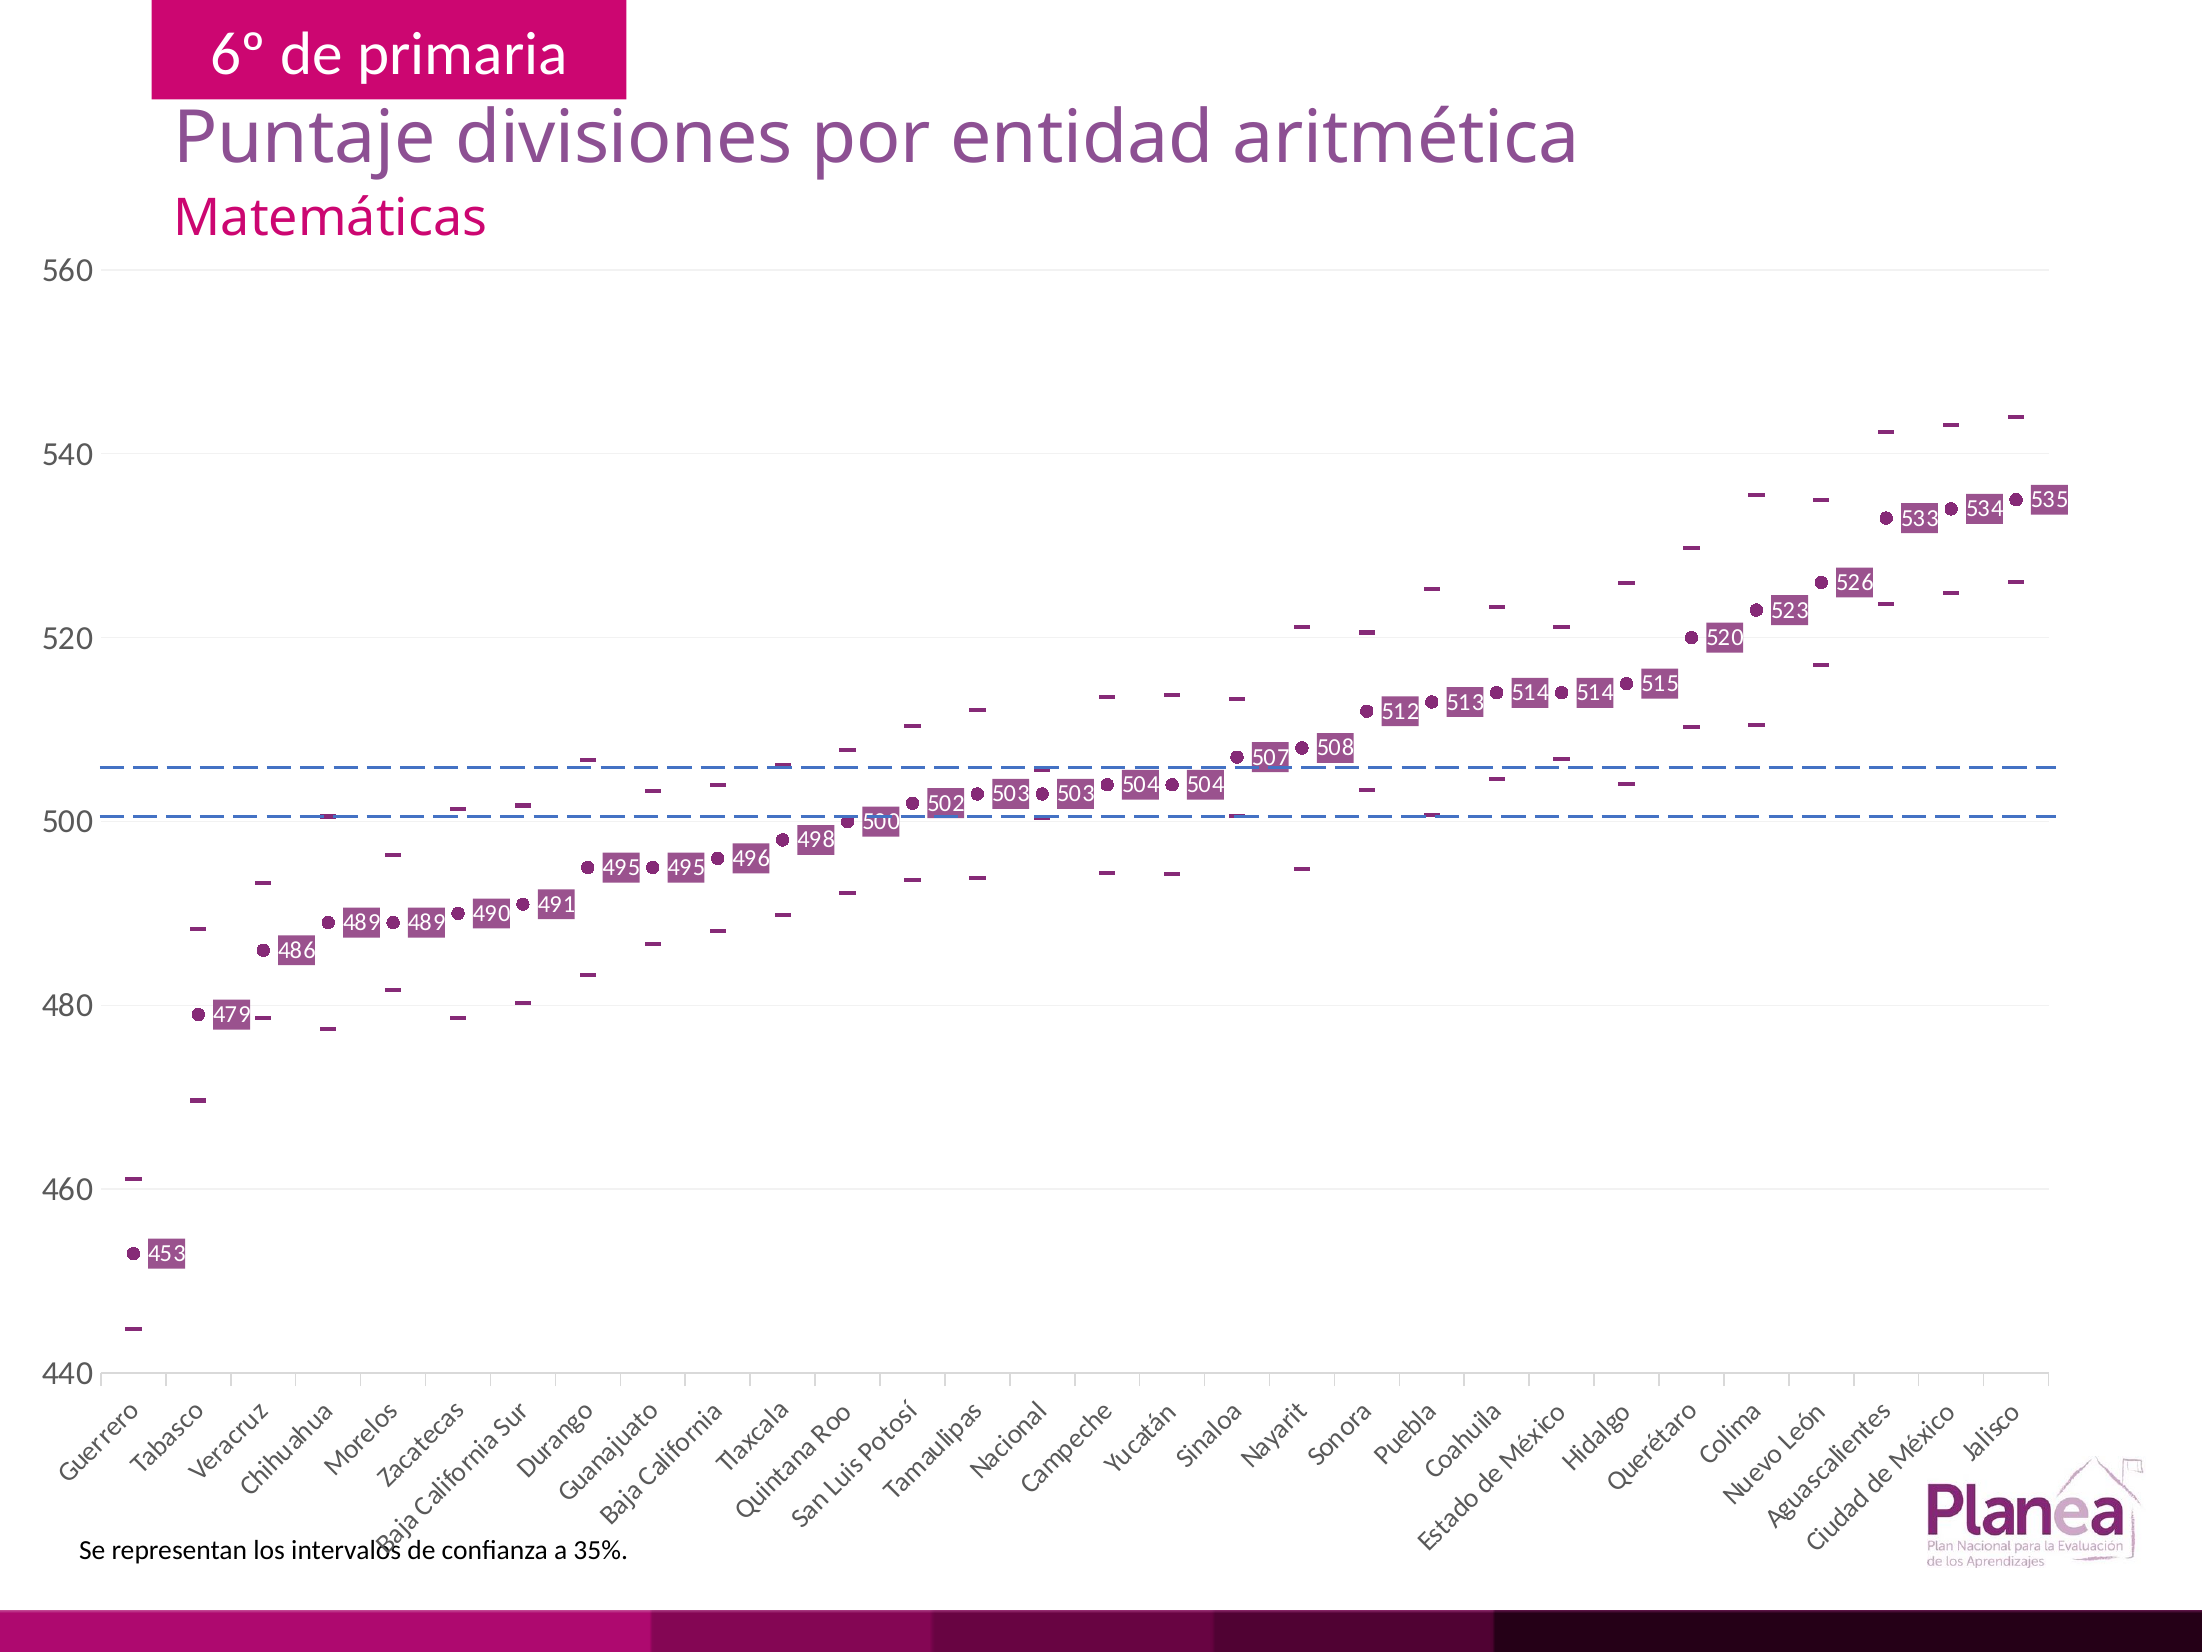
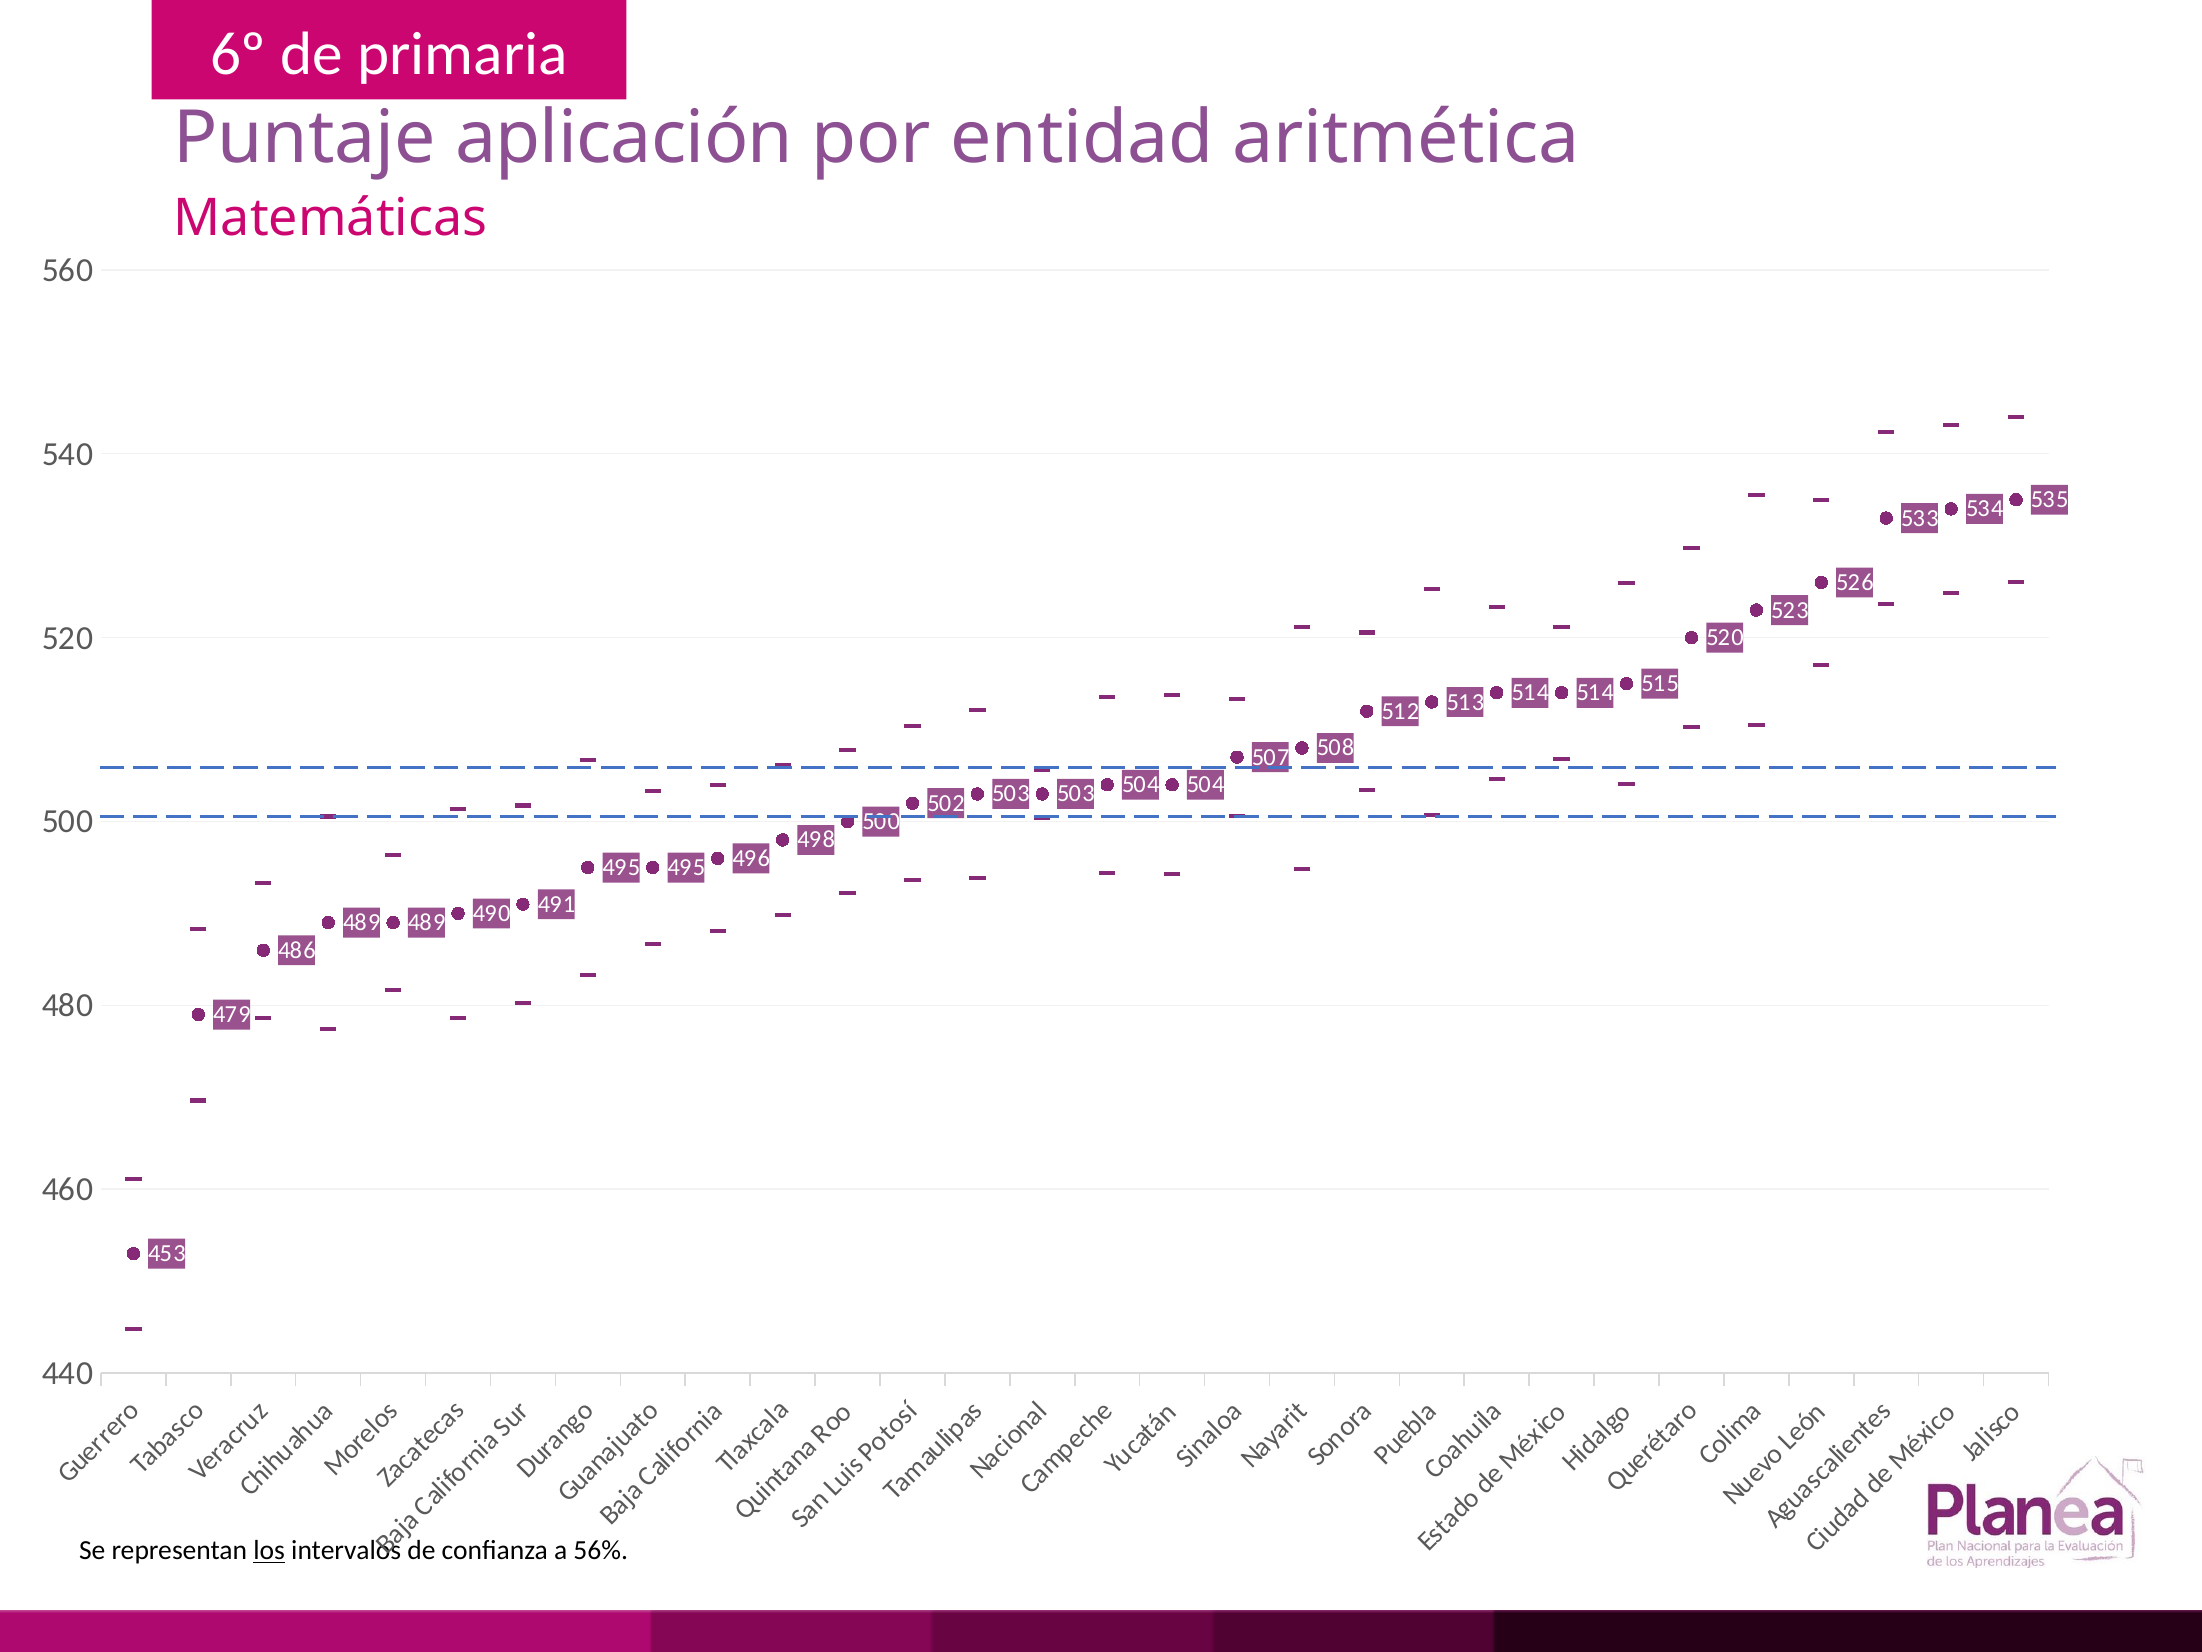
divisiones: divisiones -> aplicación
los underline: none -> present
35%: 35% -> 56%
